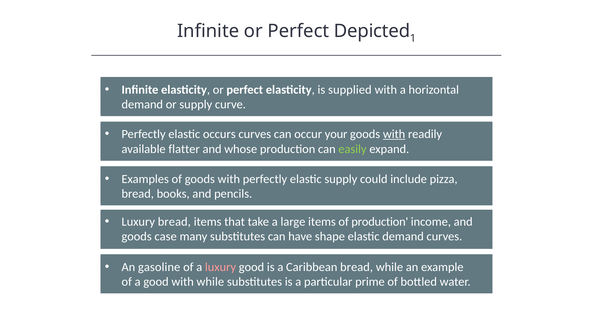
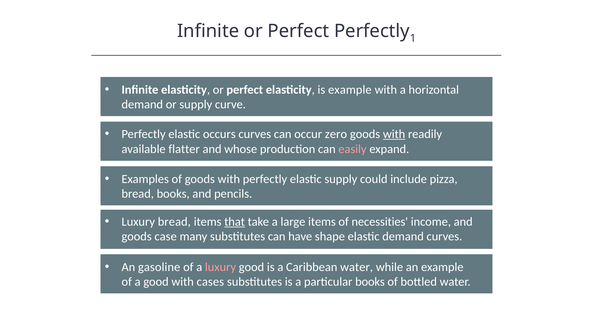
Perfect Depicted: Depicted -> Perfectly
is supplied: supplied -> example
your: your -> zero
easily colour: light green -> pink
that underline: none -> present
of production: production -> necessities
Caribbean bread: bread -> water
with while: while -> cases
particular prime: prime -> books
